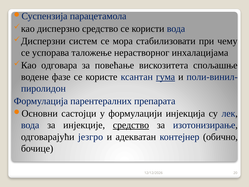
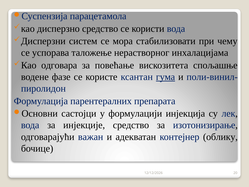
средство at (131, 125) underline: present -> none
језгро: језгро -> важан
обично: обично -> облику
